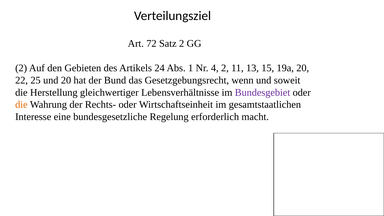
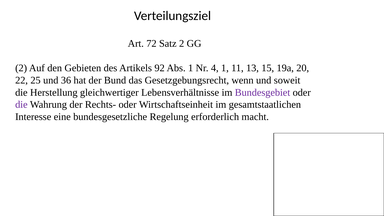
24: 24 -> 92
4 2: 2 -> 1
und 20: 20 -> 36
die at (21, 105) colour: orange -> purple
